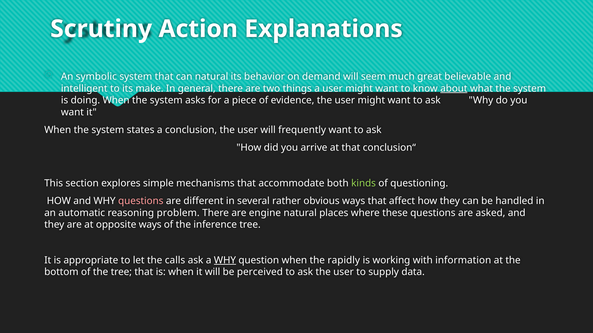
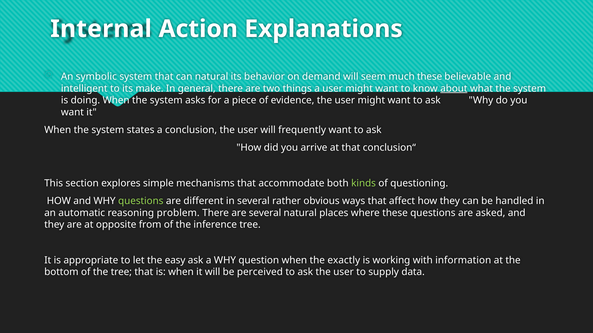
Scrutiny: Scrutiny -> Internal
much great: great -> these
questions at (141, 201) colour: pink -> light green
are engine: engine -> several
opposite ways: ways -> from
calls: calls -> easy
WHY at (225, 261) underline: present -> none
rapidly: rapidly -> exactly
